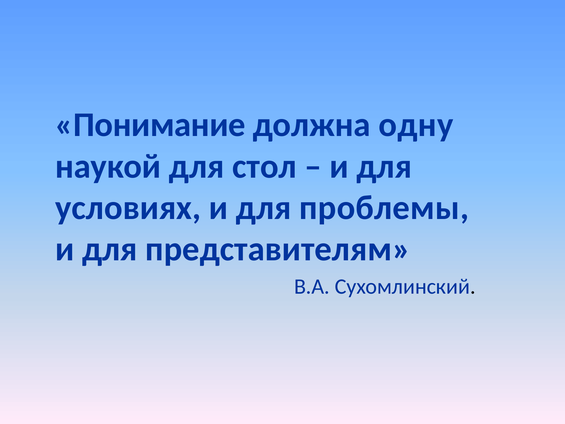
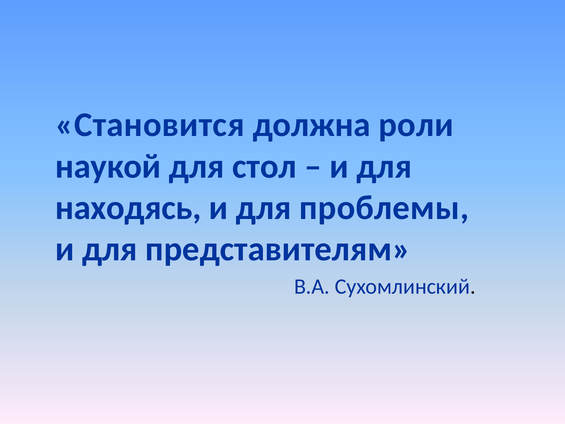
Понимание: Понимание -> Становится
одну: одну -> роли
условиях: условиях -> находясь
